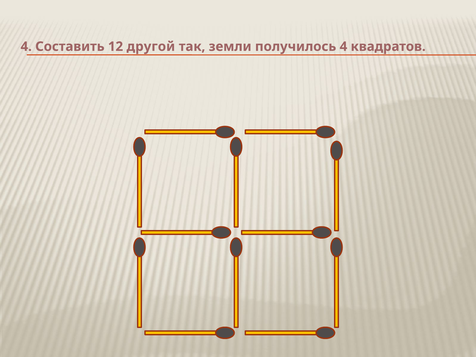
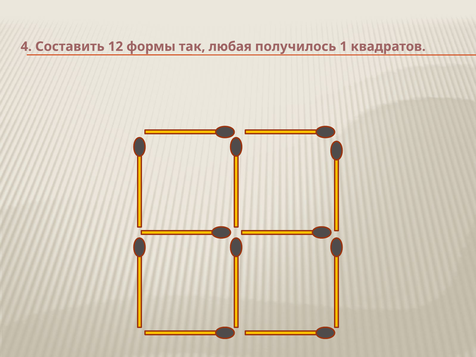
другой: другой -> формы
земли: земли -> любая
получилось 4: 4 -> 1
